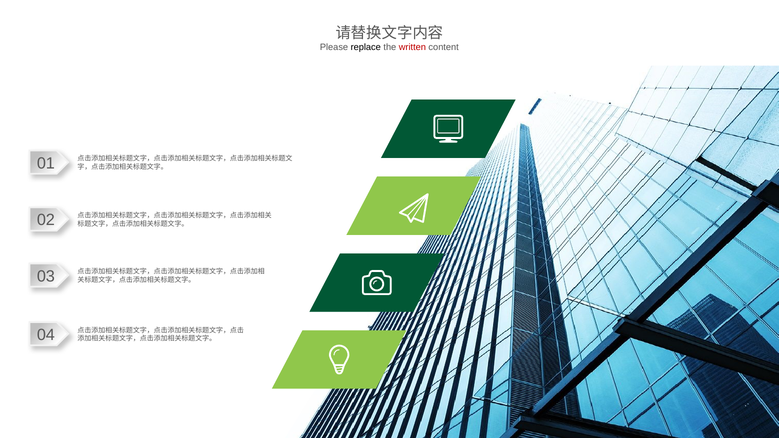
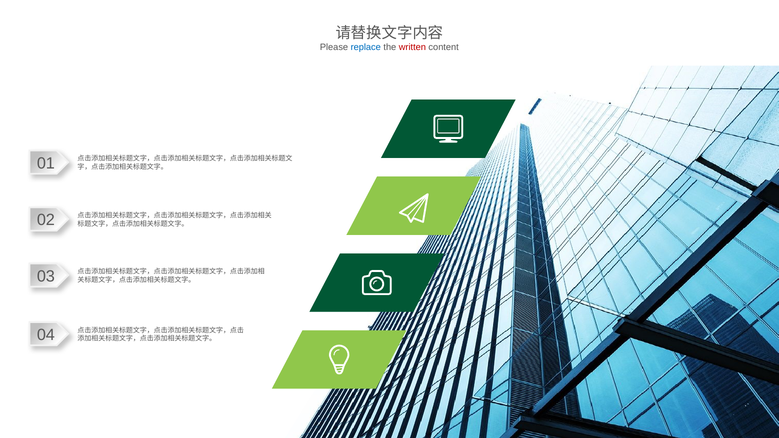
replace colour: black -> blue
